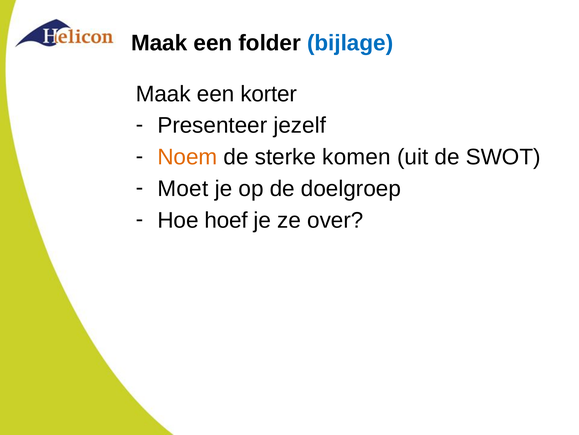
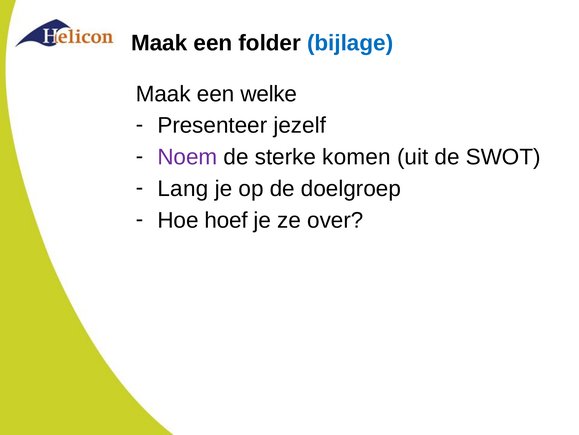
korter: korter -> welke
Noem colour: orange -> purple
Moet: Moet -> Lang
